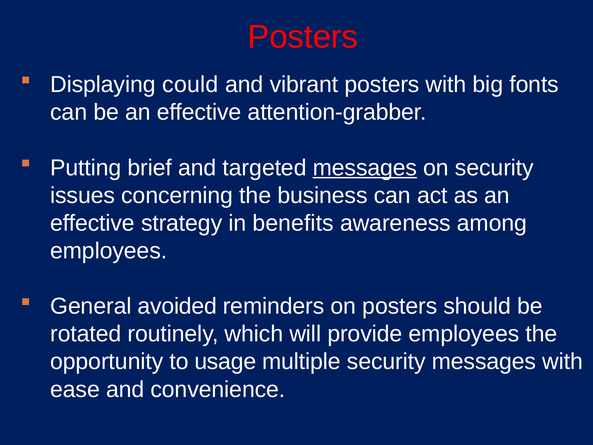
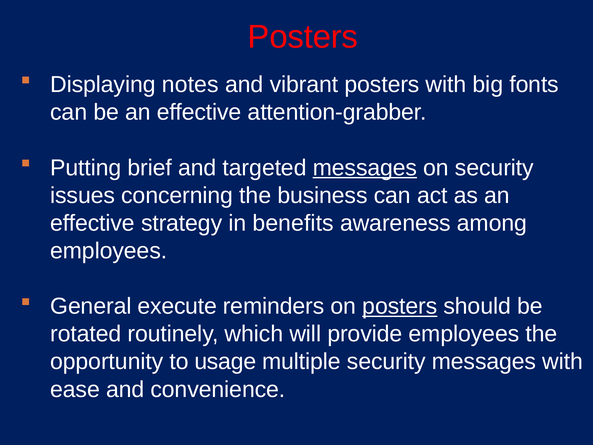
could: could -> notes
avoided: avoided -> execute
posters at (400, 306) underline: none -> present
